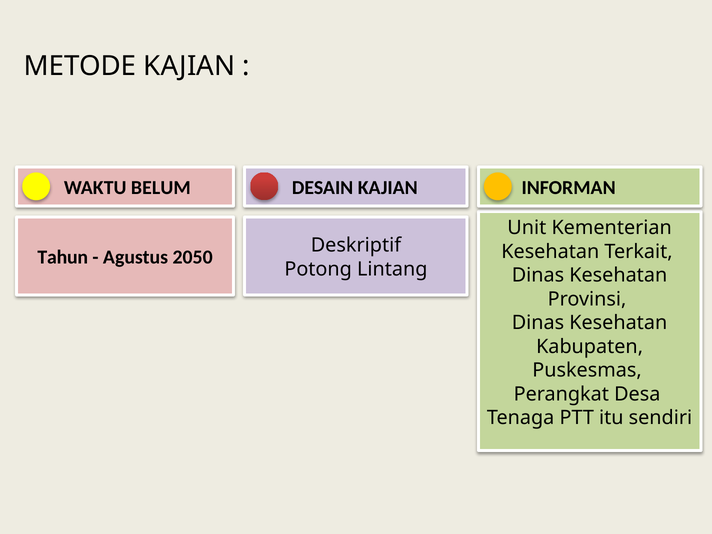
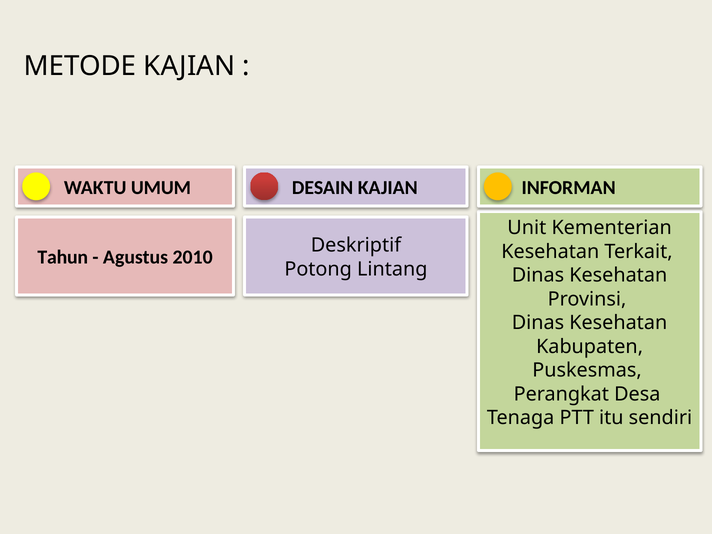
BELUM: BELUM -> UMUM
2050: 2050 -> 2010
